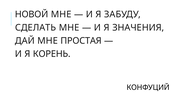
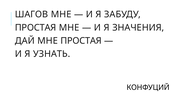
НОВОЙ: НОВОЙ -> ШАГОВ
СДЕЛАТЬ at (36, 27): СДЕЛАТЬ -> ПРОСТАЯ
КОРЕНЬ: КОРЕНЬ -> УЗНАТЬ
